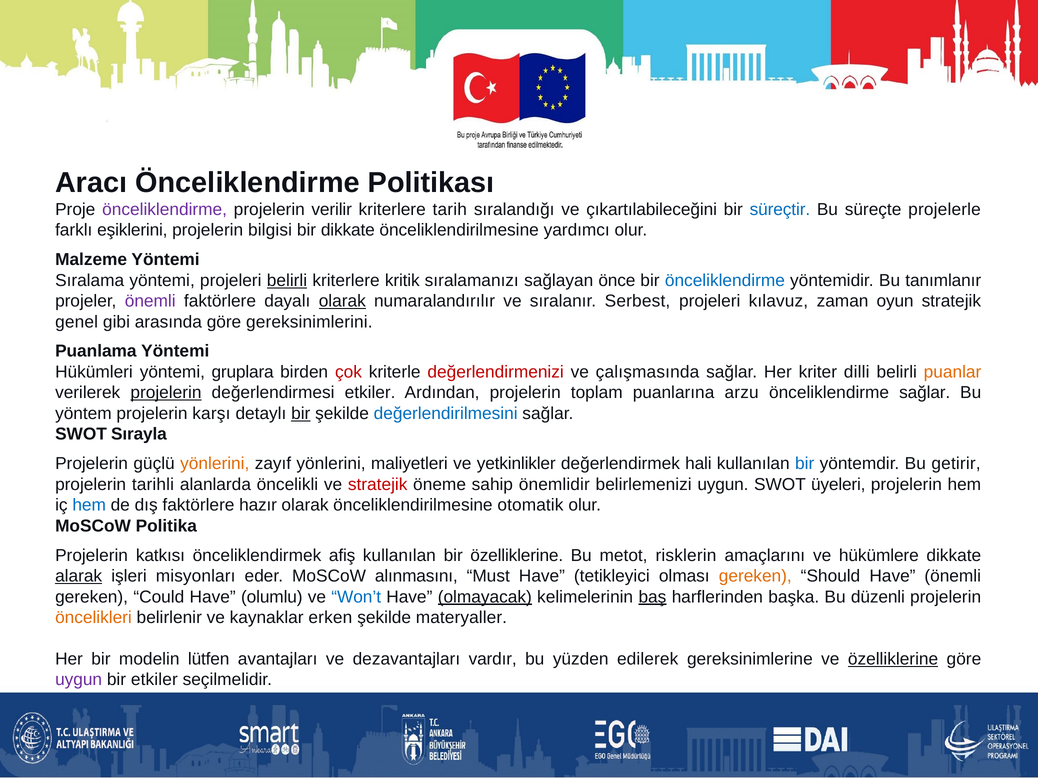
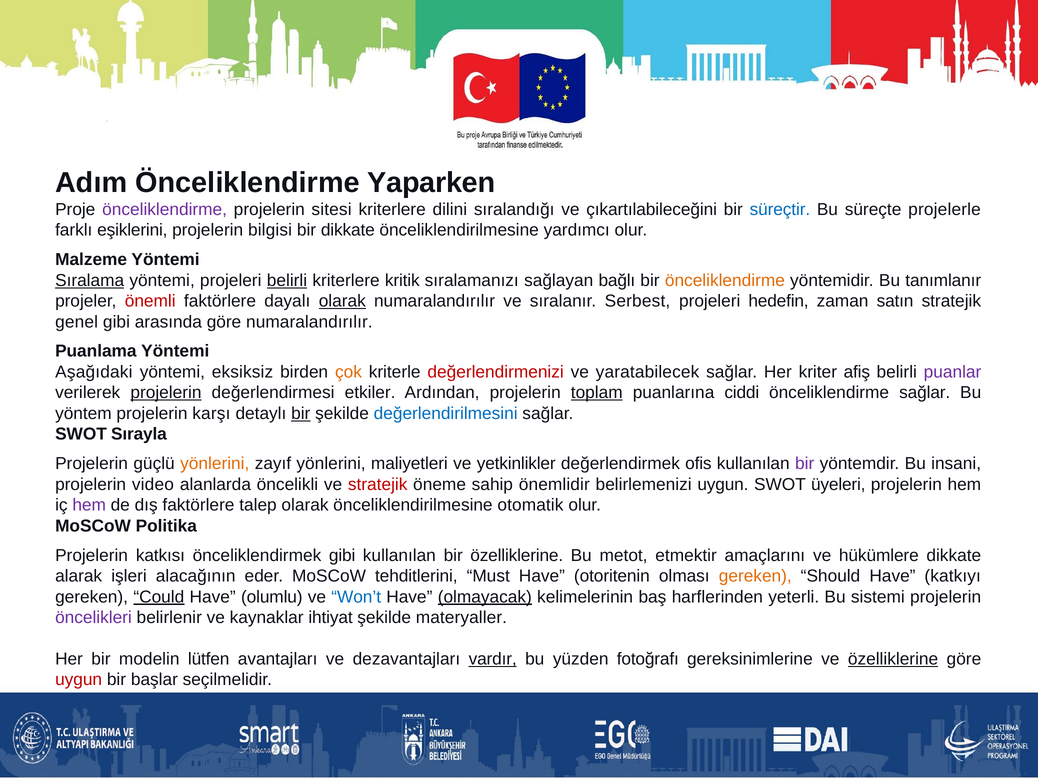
Aracı: Aracı -> Adım
Politikası: Politikası -> Yaparken
verilir: verilir -> sitesi
tarih: tarih -> dilini
Sıralama underline: none -> present
önce: önce -> bağlı
önceliklendirme at (725, 281) colour: blue -> orange
önemli at (150, 301) colour: purple -> red
kılavuz: kılavuz -> hedefin
oyun: oyun -> satın
göre gereksinimlerini: gereksinimlerini -> numaralandırılır
Hükümleri: Hükümleri -> Aşağıdaki
gruplara: gruplara -> eksiksiz
çok colour: red -> orange
çalışmasında: çalışmasında -> yaratabilecek
dilli: dilli -> afiş
puanlar colour: orange -> purple
toplam underline: none -> present
arzu: arzu -> ciddi
hali: hali -> ofis
bir at (805, 464) colour: blue -> purple
getirir: getirir -> insani
tarihli: tarihli -> video
hem at (89, 505) colour: blue -> purple
hazır: hazır -> talep
önceliklendirmek afiş: afiş -> gibi
risklerin: risklerin -> etmektir
alarak underline: present -> none
misyonları: misyonları -> alacağının
alınmasını: alınmasını -> tehditlerini
tetikleyici: tetikleyici -> otoritenin
Have önemli: önemli -> katkıyı
Could underline: none -> present
baş underline: present -> none
başka: başka -> yeterli
düzenli: düzenli -> sistemi
öncelikleri colour: orange -> purple
erken: erken -> ihtiyat
vardır underline: none -> present
edilerek: edilerek -> fotoğrafı
uygun at (79, 680) colour: purple -> red
bir etkiler: etkiler -> başlar
